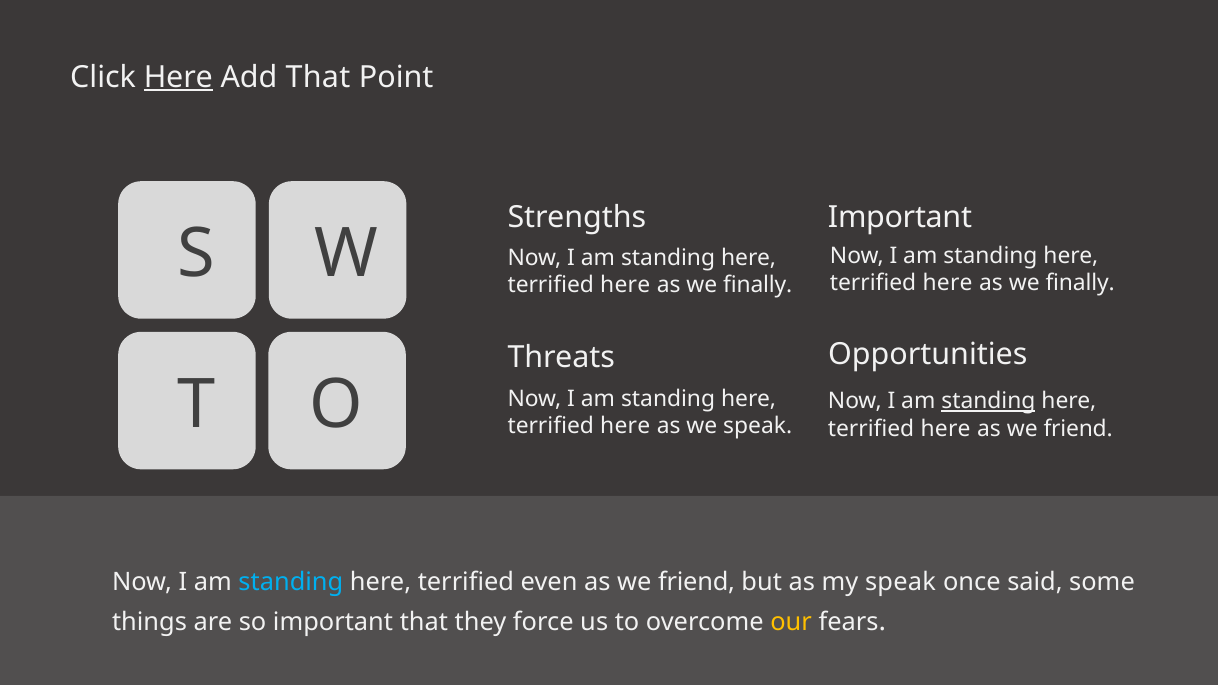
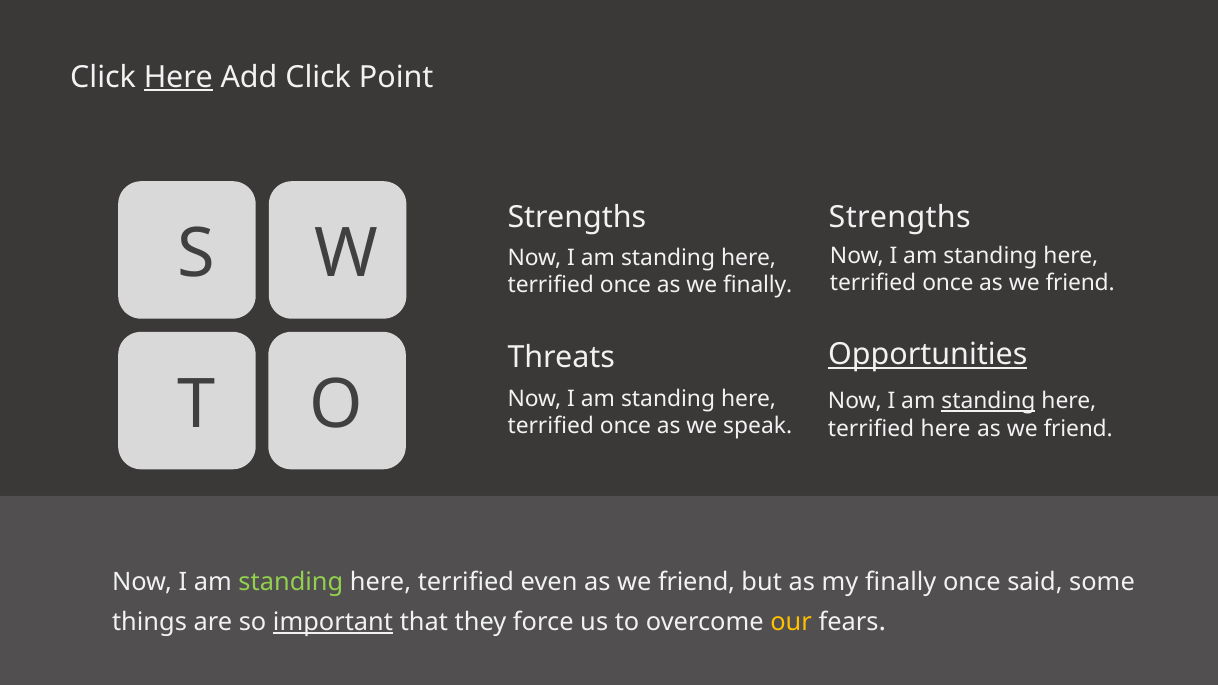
Add That: That -> Click
Strengths Important: Important -> Strengths
here at (948, 283): here -> once
finally at (1080, 283): finally -> friend
here at (625, 286): here -> once
Opportunities underline: none -> present
here at (625, 426): here -> once
standing at (291, 583) colour: light blue -> light green
my speak: speak -> finally
important at (333, 622) underline: none -> present
